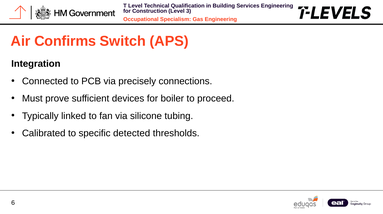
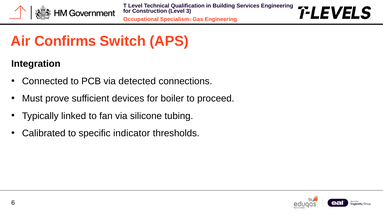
precisely: precisely -> detected
detected: detected -> indicator
